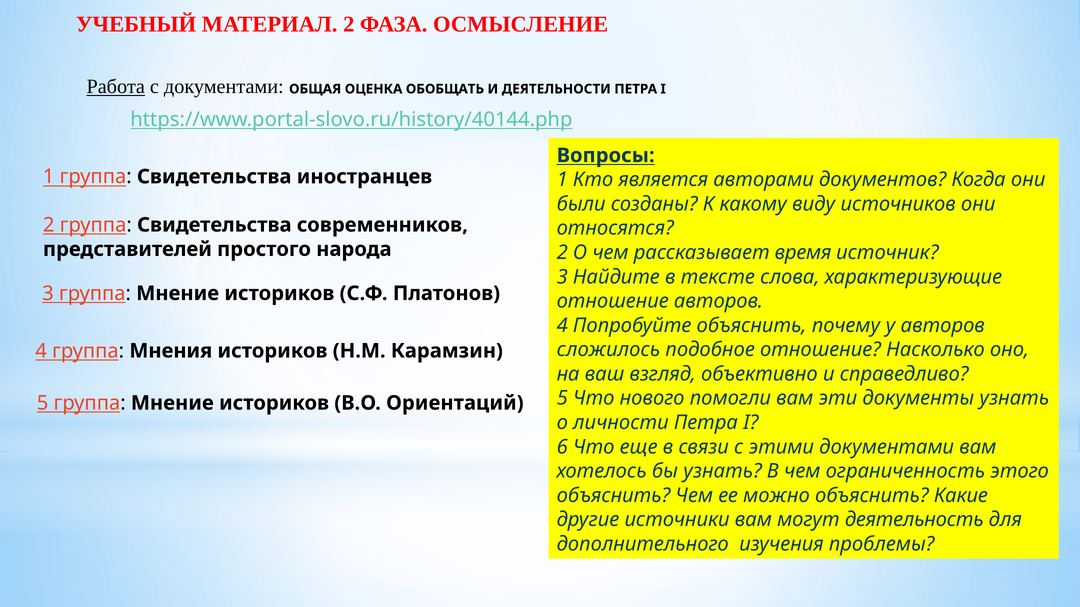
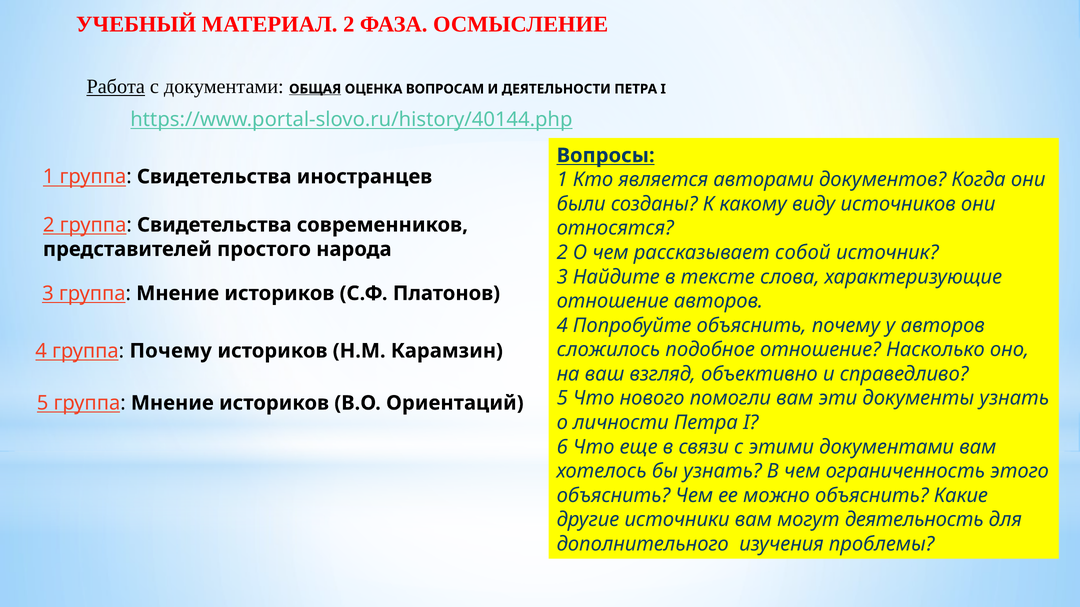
ОБЩАЯ underline: none -> present
ОБОБЩАТЬ: ОБОБЩАТЬ -> ВОПРОСАМ
время: время -> собой
группа Мнения: Мнения -> Почему
